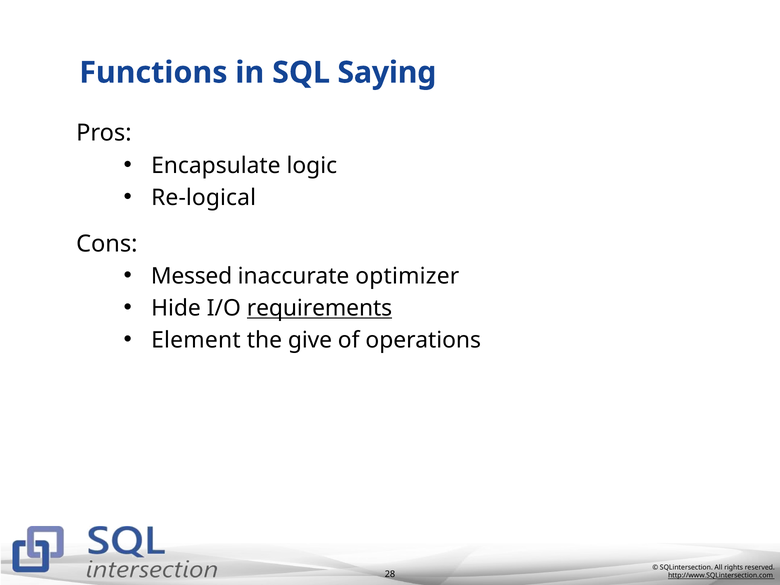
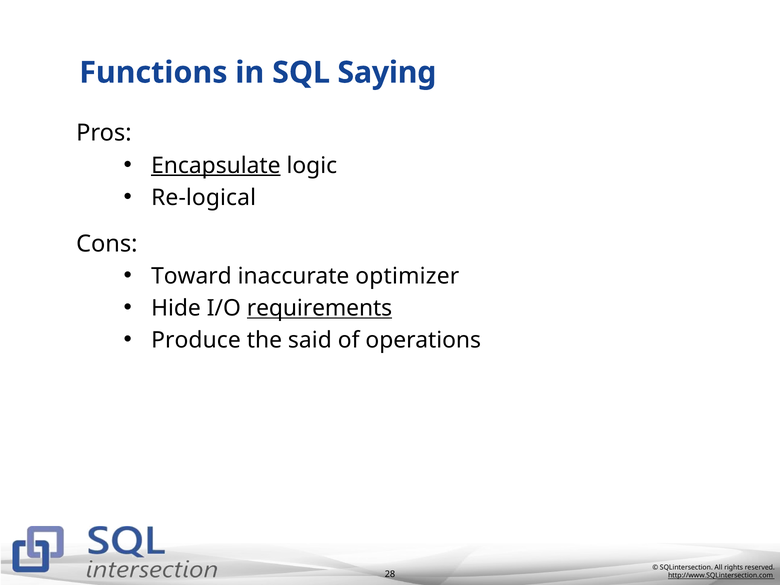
Encapsulate underline: none -> present
Messed: Messed -> Toward
Element: Element -> Produce
give: give -> said
